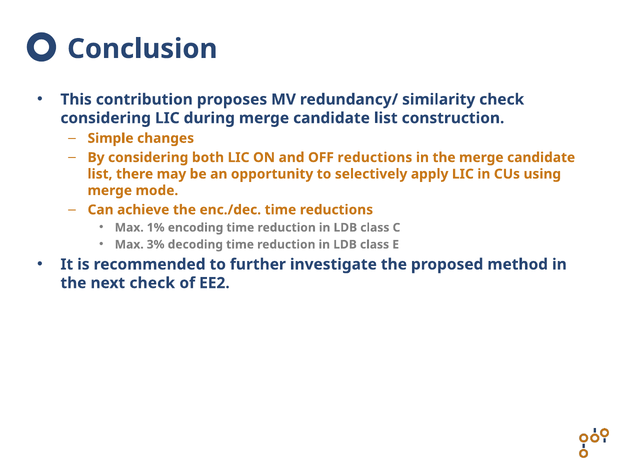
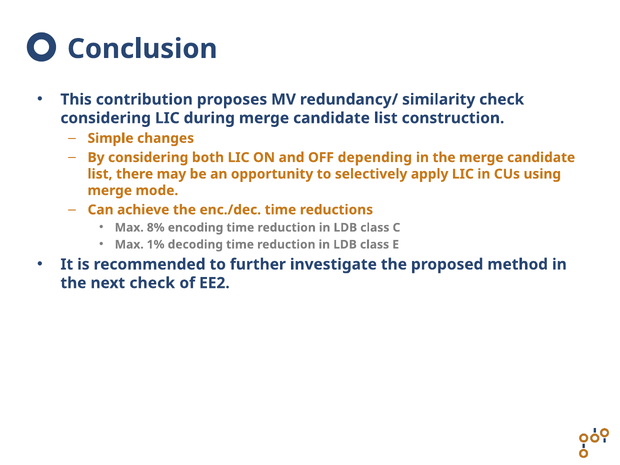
OFF reductions: reductions -> depending
1%: 1% -> 8%
3%: 3% -> 1%
